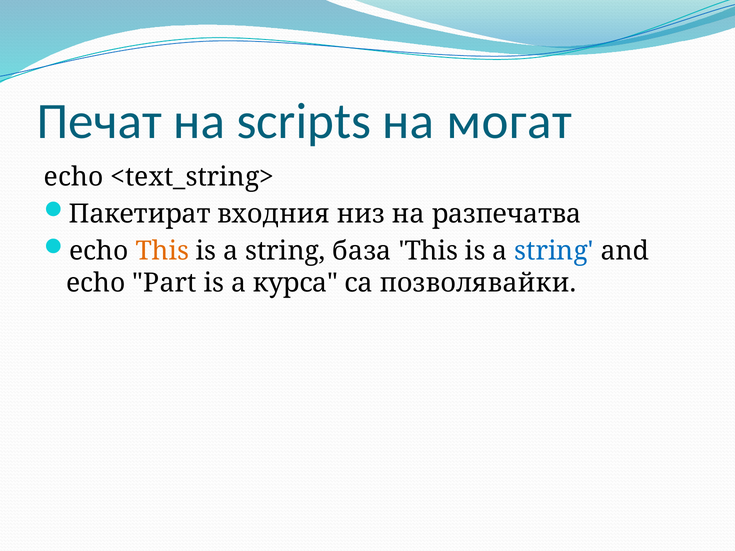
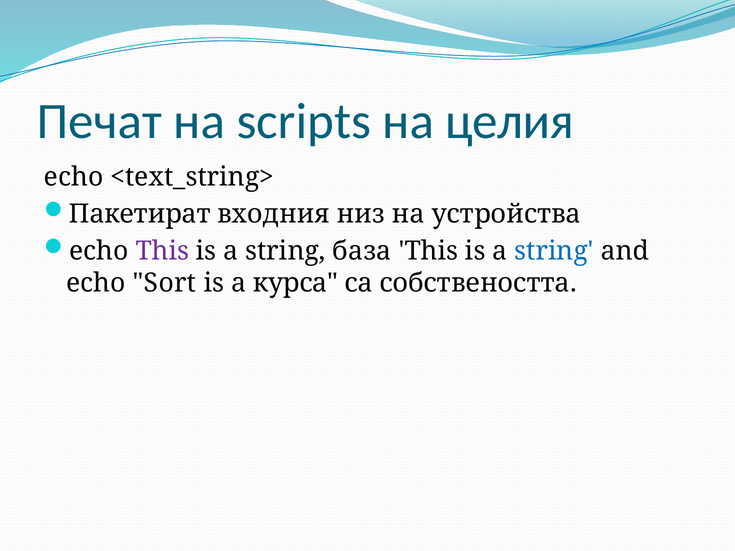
могат: могат -> целия
разпечатва: разпечатва -> устройства
This at (162, 251) colour: orange -> purple
Part: Part -> Sort
позволявайки: позволявайки -> собствеността
